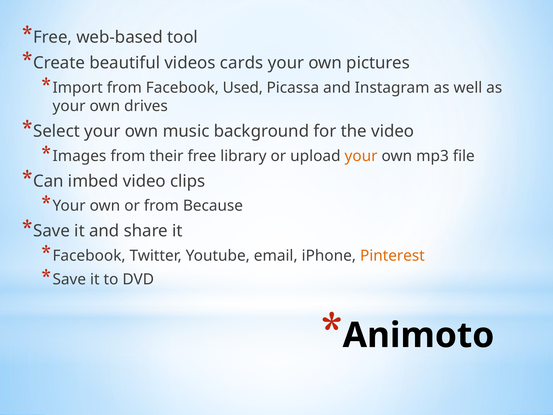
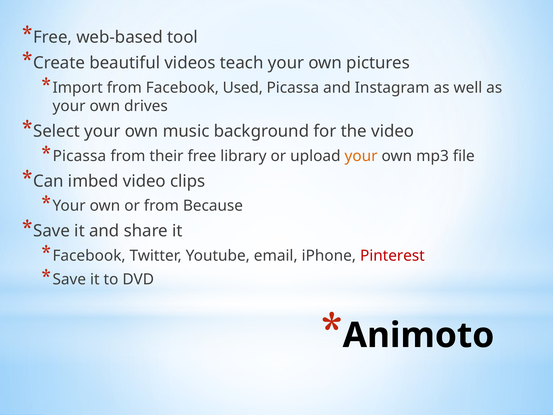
cards: cards -> teach
Images at (79, 156): Images -> Picassa
Pinterest colour: orange -> red
